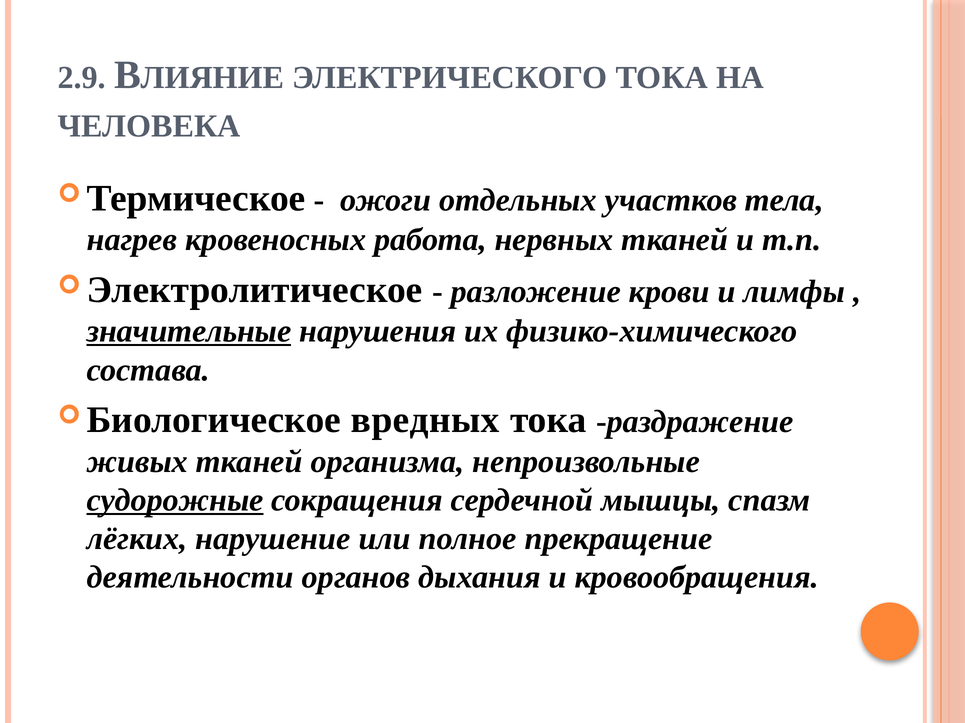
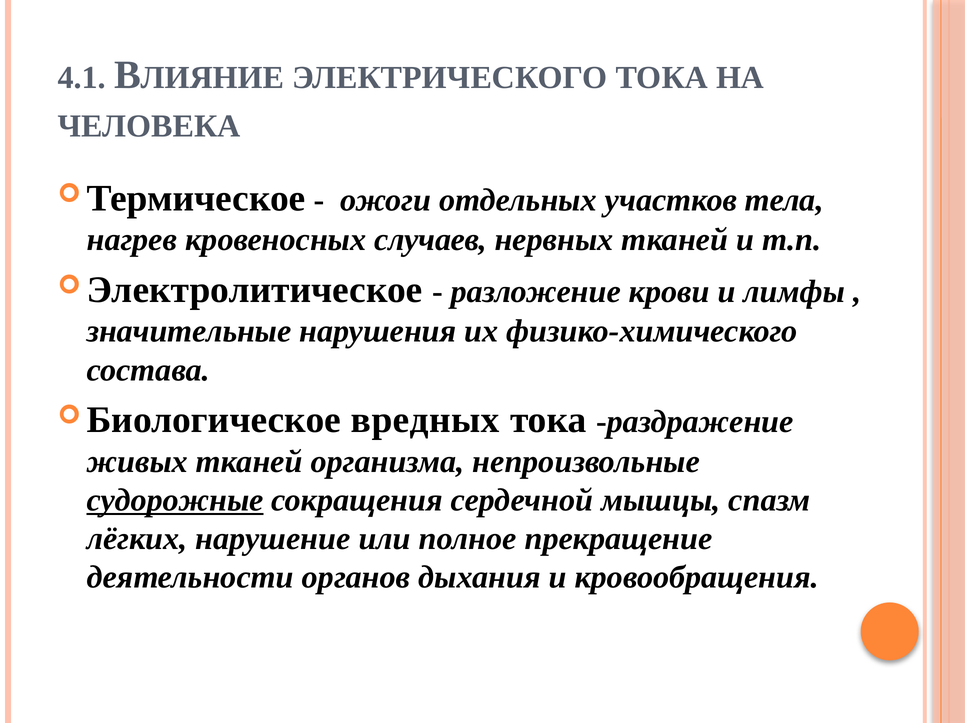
2.9: 2.9 -> 4.1
работа: работа -> случаев
значительные underline: present -> none
